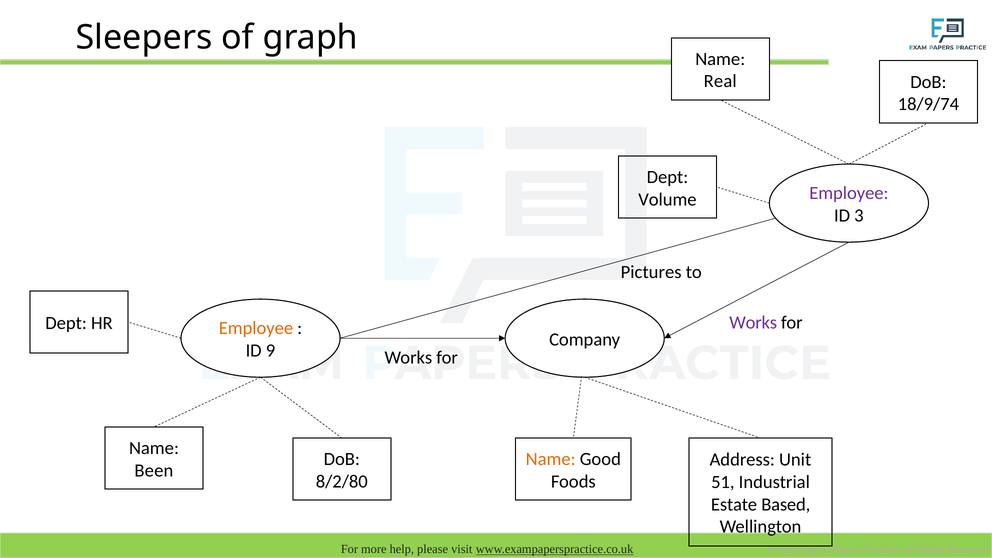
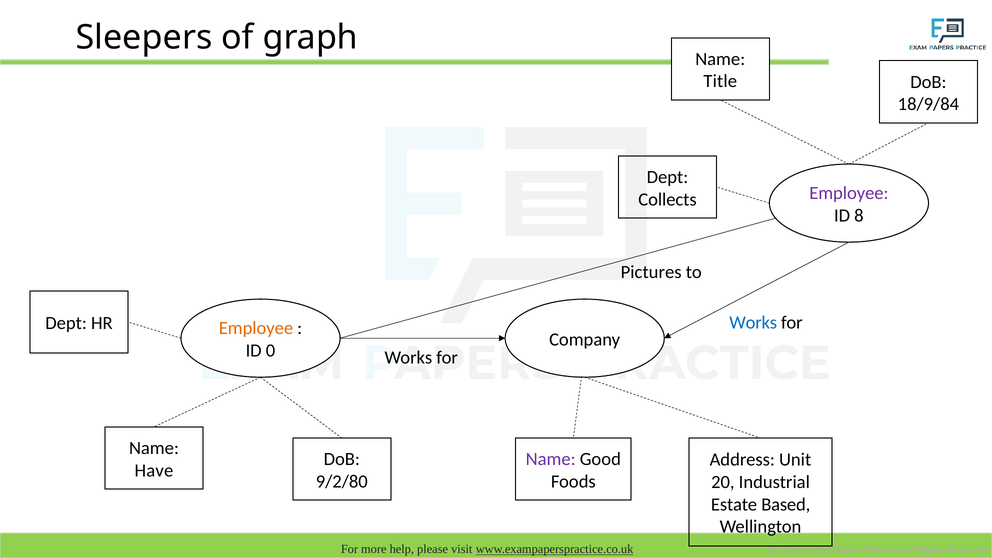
Real: Real -> Title
18/9/74: 18/9/74 -> 18/9/84
Volume: Volume -> Collects
3: 3 -> 8
Works at (753, 322) colour: purple -> blue
9: 9 -> 0
Name at (551, 459) colour: orange -> purple
Been: Been -> Have
8/2/80: 8/2/80 -> 9/2/80
51: 51 -> 20
